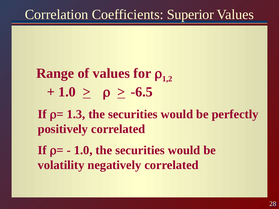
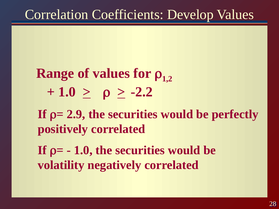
Superior: Superior -> Develop
-6.5: -6.5 -> -2.2
1.3: 1.3 -> 2.9
